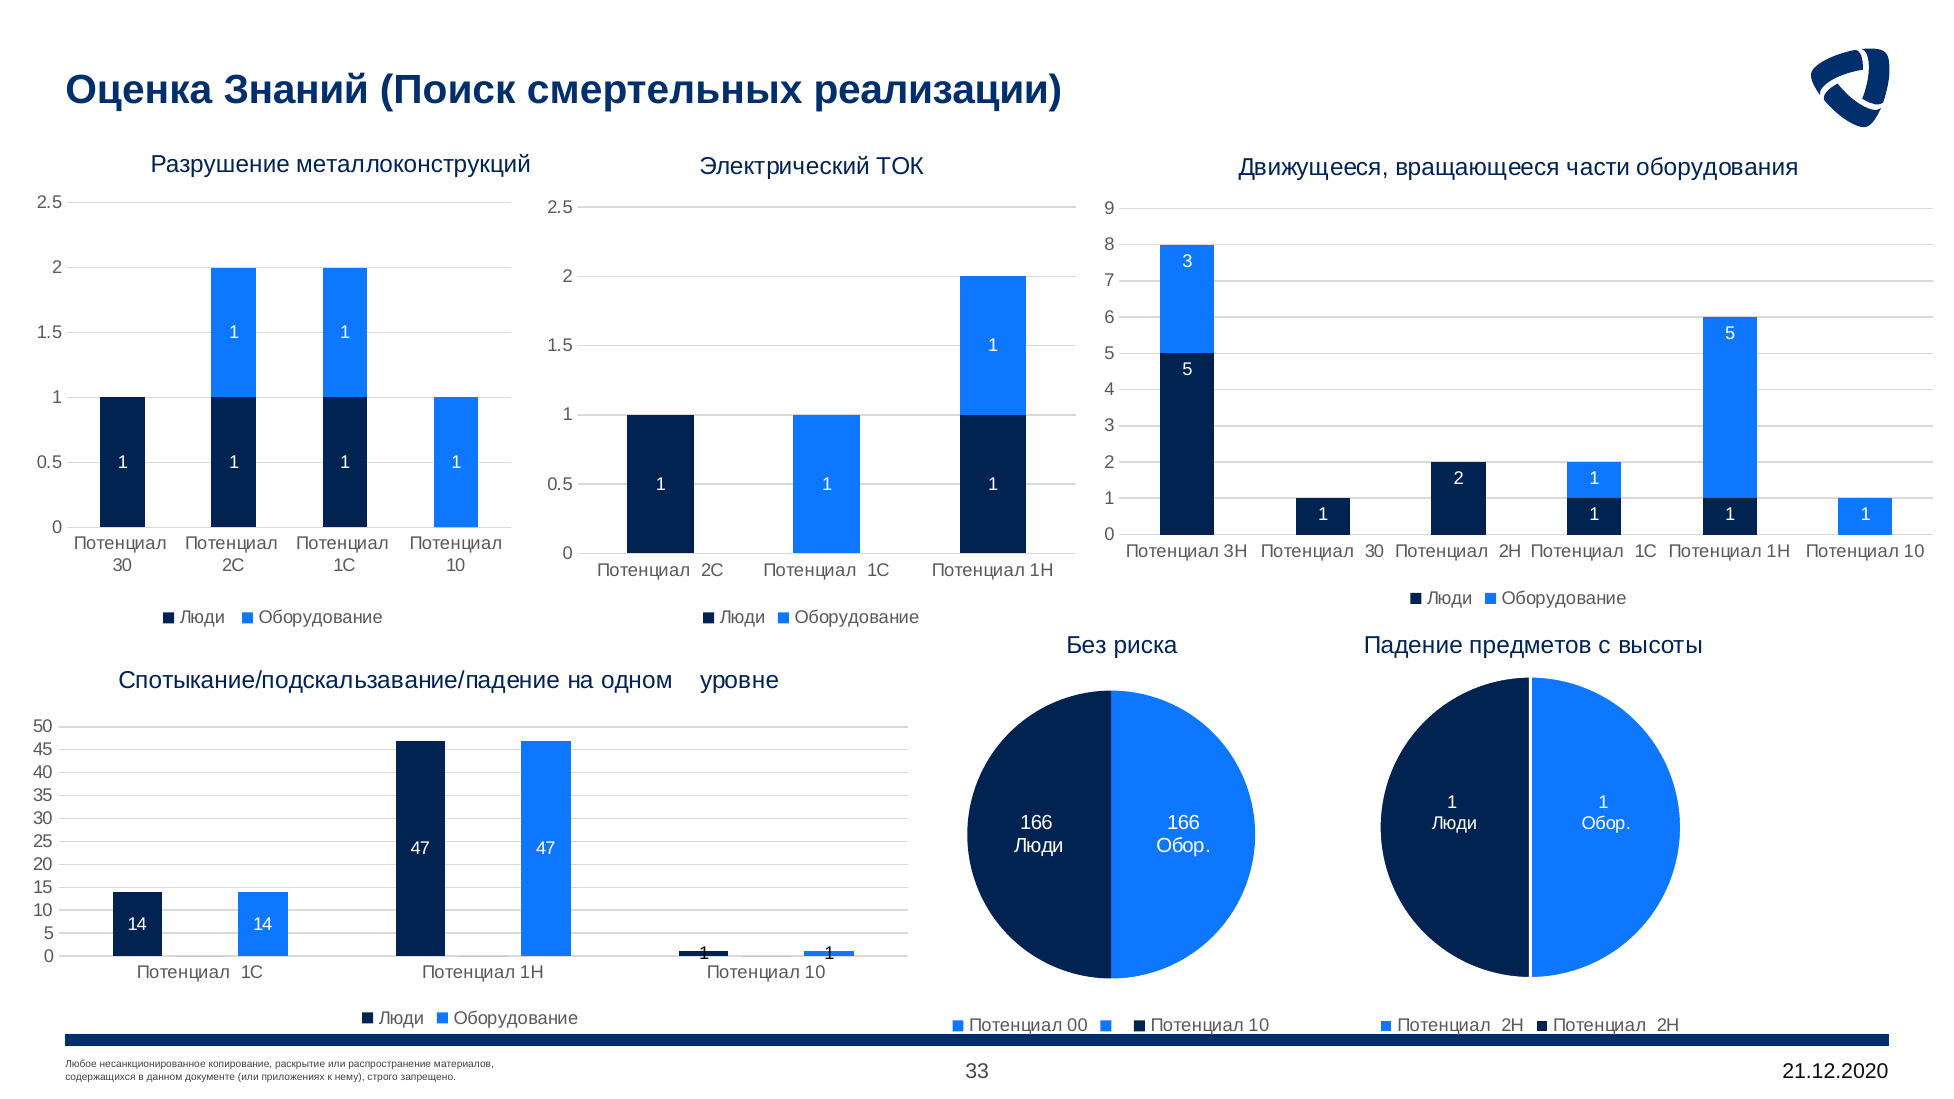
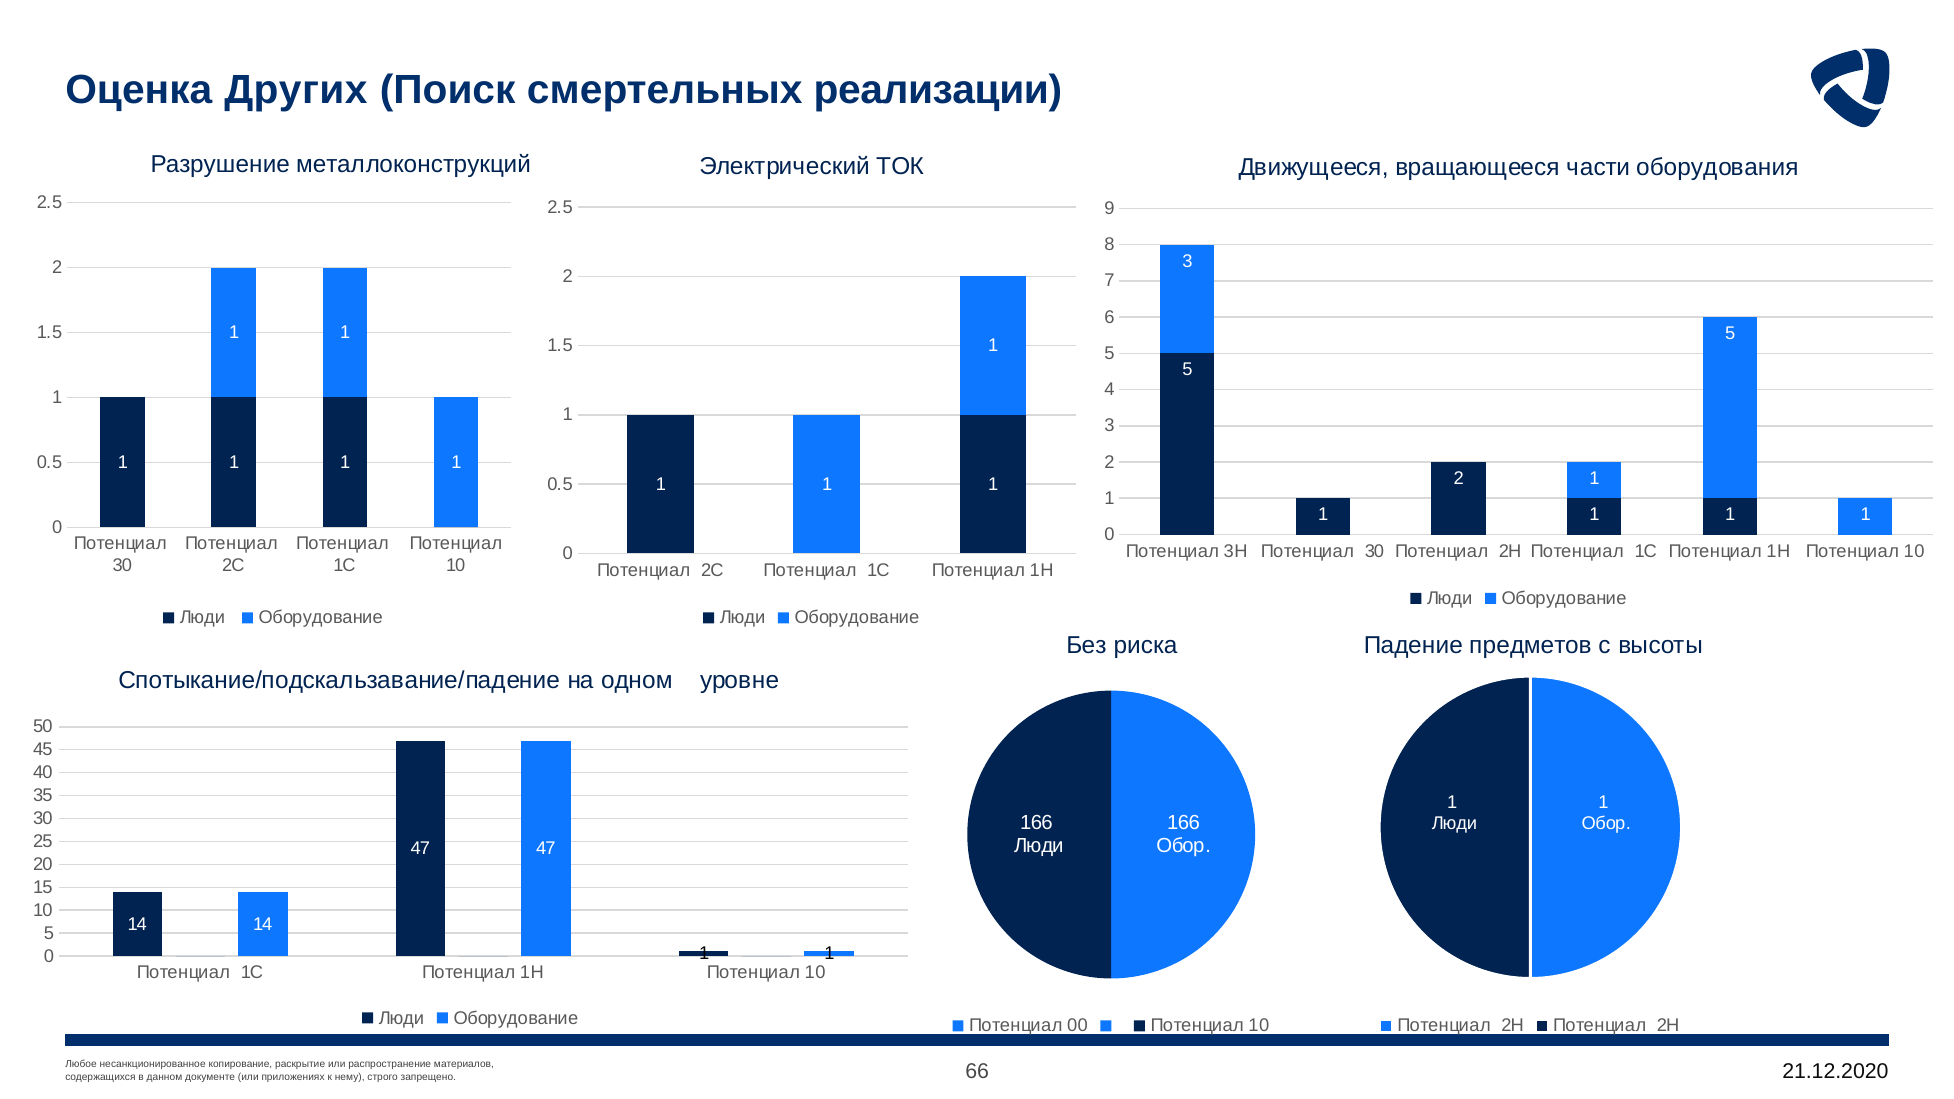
Знаний: Знаний -> Других
33: 33 -> 66
